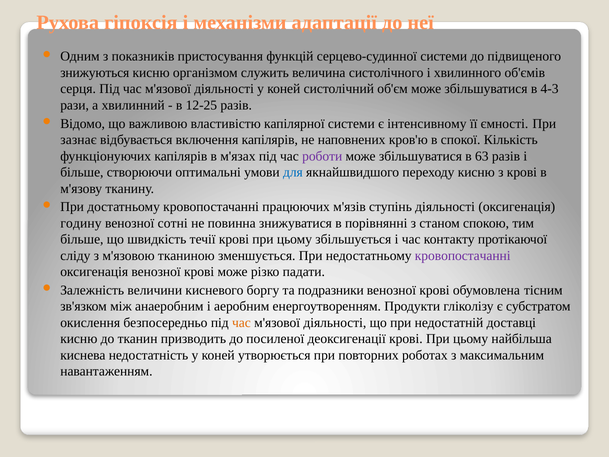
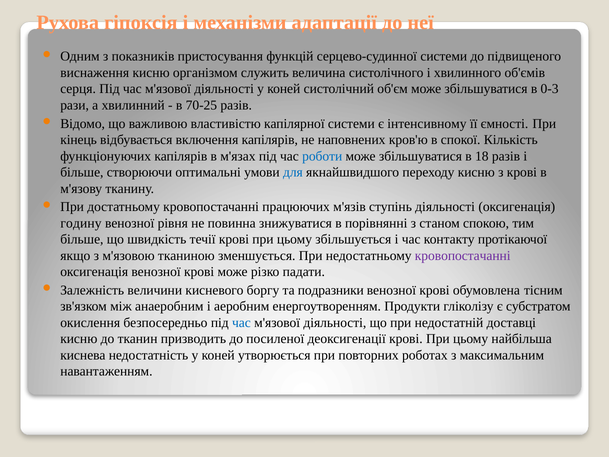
знижуються: знижуються -> виснаження
4-3: 4-3 -> 0-3
12-25: 12-25 -> 70-25
зазнає: зазнає -> кінець
роботи colour: purple -> blue
63: 63 -> 18
сотні: сотні -> рівня
сліду: сліду -> якщо
час at (241, 323) colour: orange -> blue
